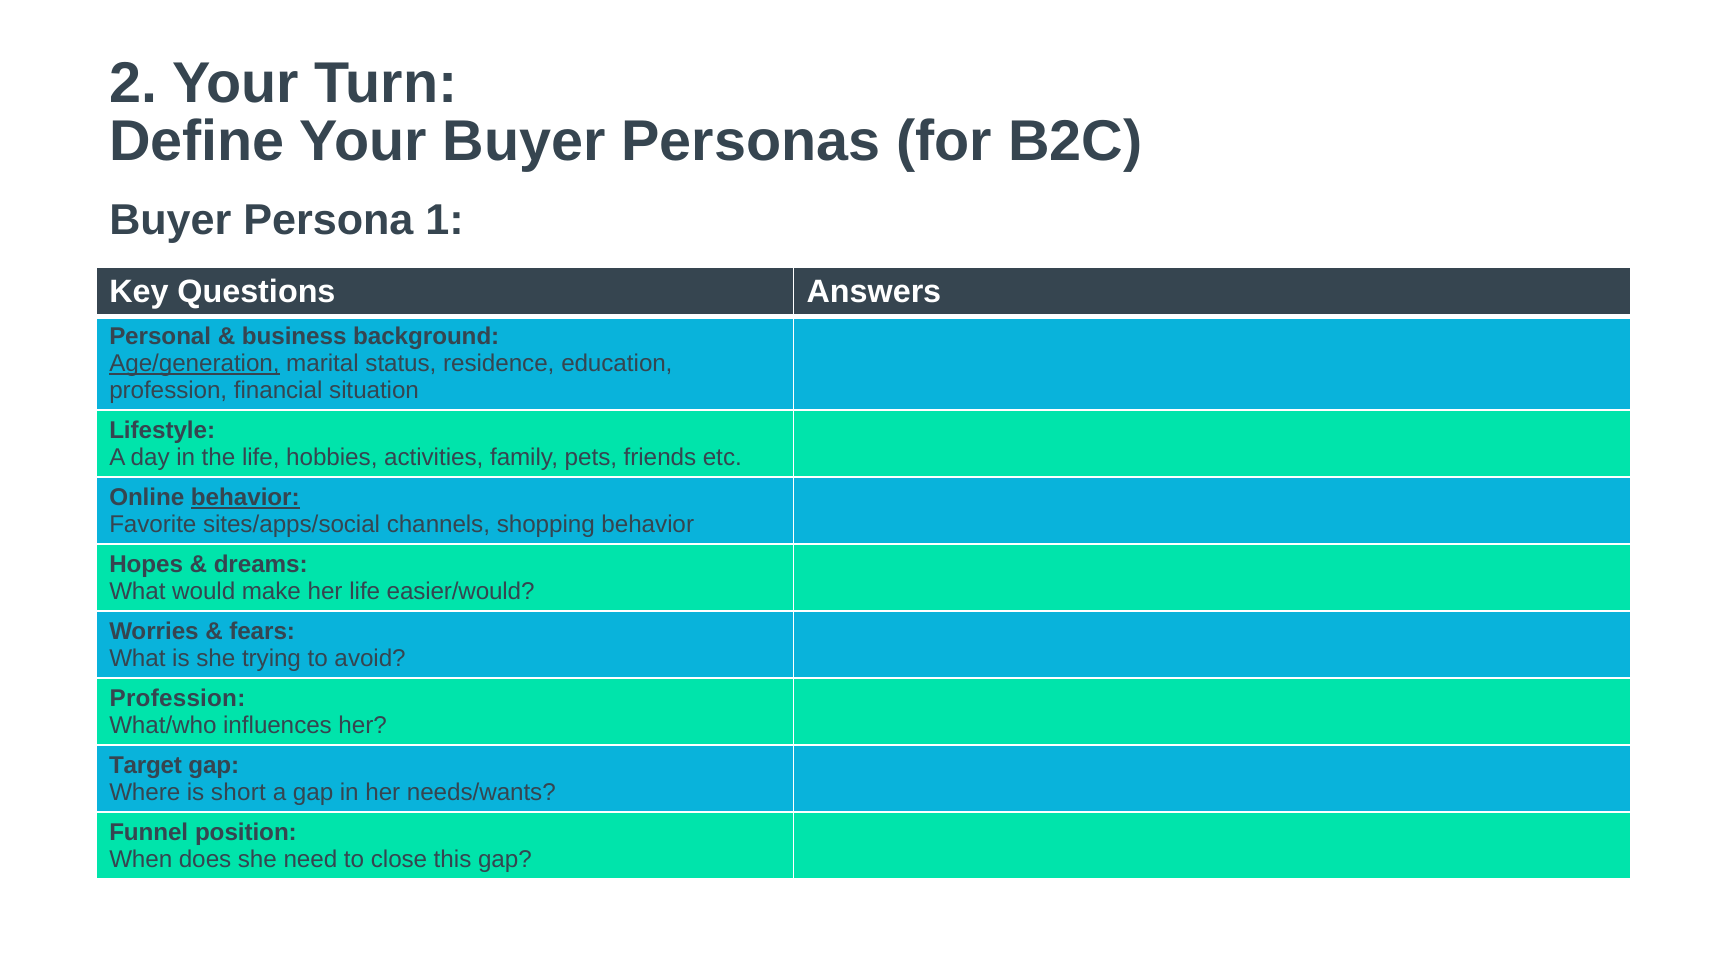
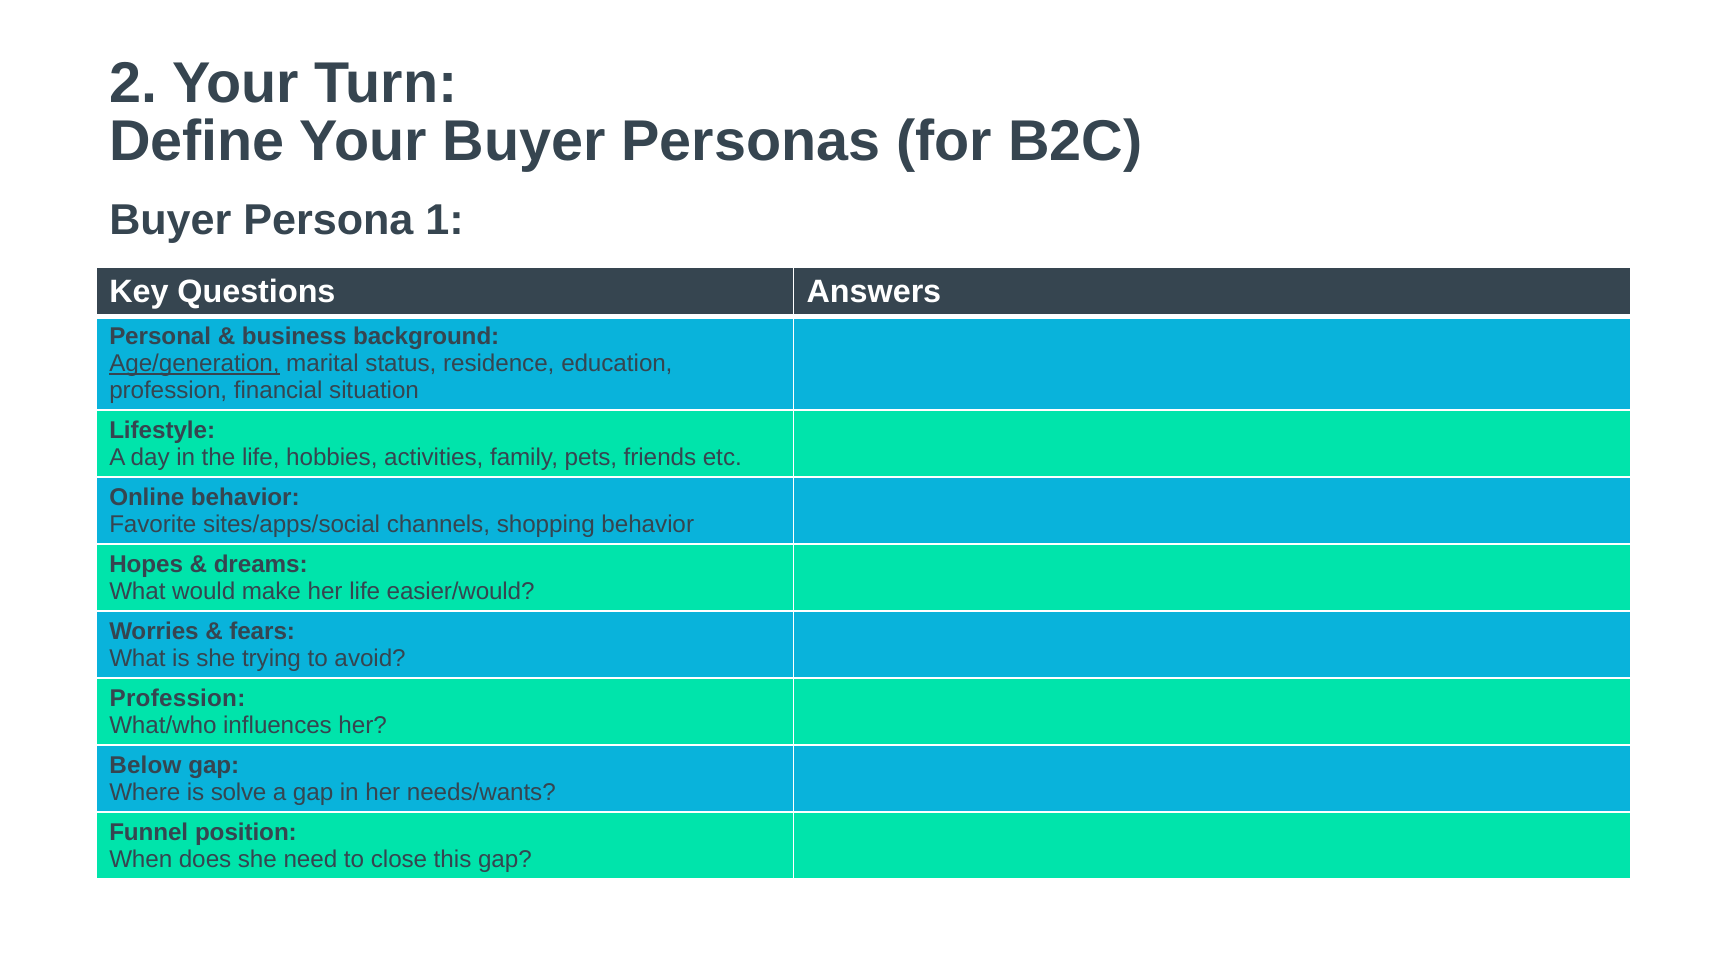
behavior at (245, 498) underline: present -> none
Target: Target -> Below
short: short -> solve
